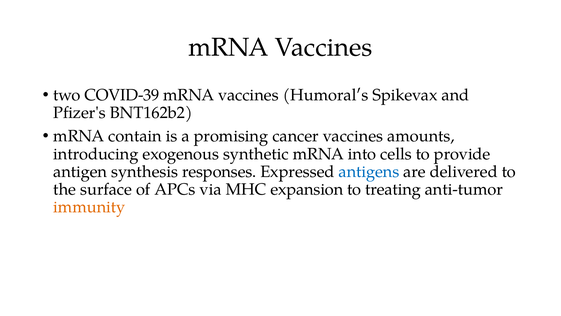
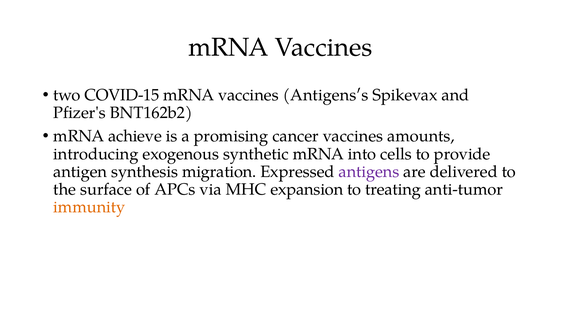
COVID-39: COVID-39 -> COVID-15
Humoral′s: Humoral′s -> Antigens′s
contain: contain -> achieve
responses: responses -> migration
antigens colour: blue -> purple
